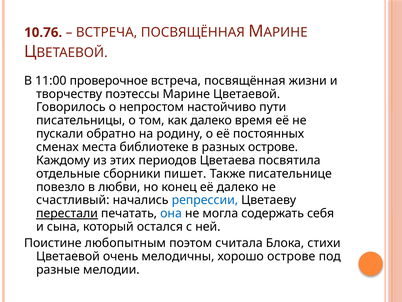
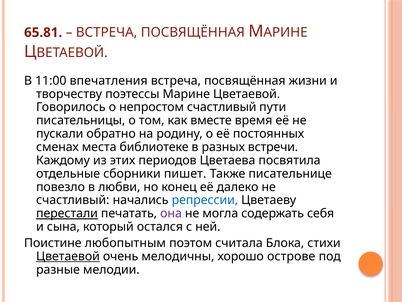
10.76: 10.76 -> 65.81
проверочное: проверочное -> впечатления
непростом настойчиво: настойчиво -> счастливый
как далеко: далеко -> вместе
разных острове: острове -> встречи
она colour: blue -> purple
Цветаевой at (68, 256) underline: none -> present
